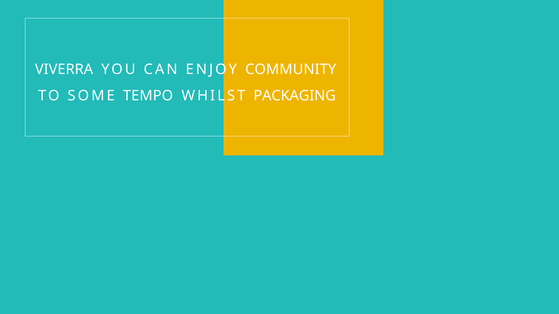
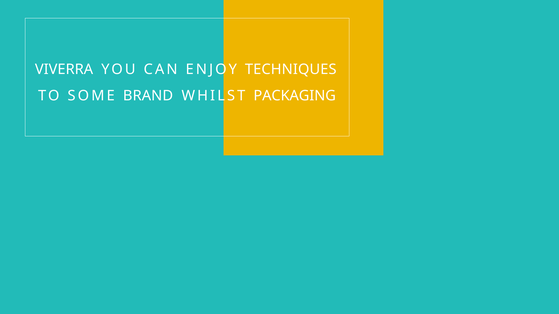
COMMUNITY: COMMUNITY -> TECHNIQUES
TEMPO: TEMPO -> BRAND
